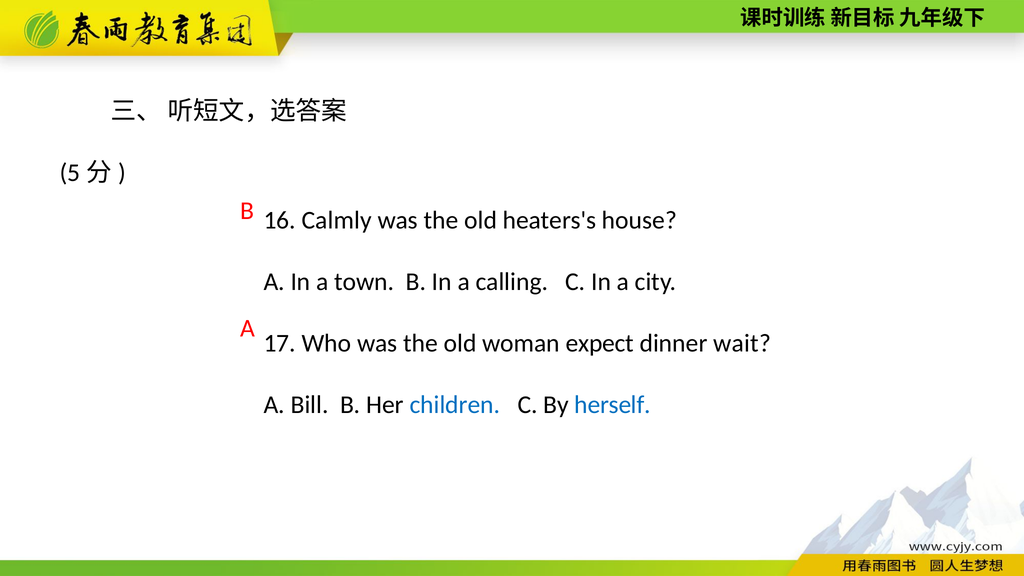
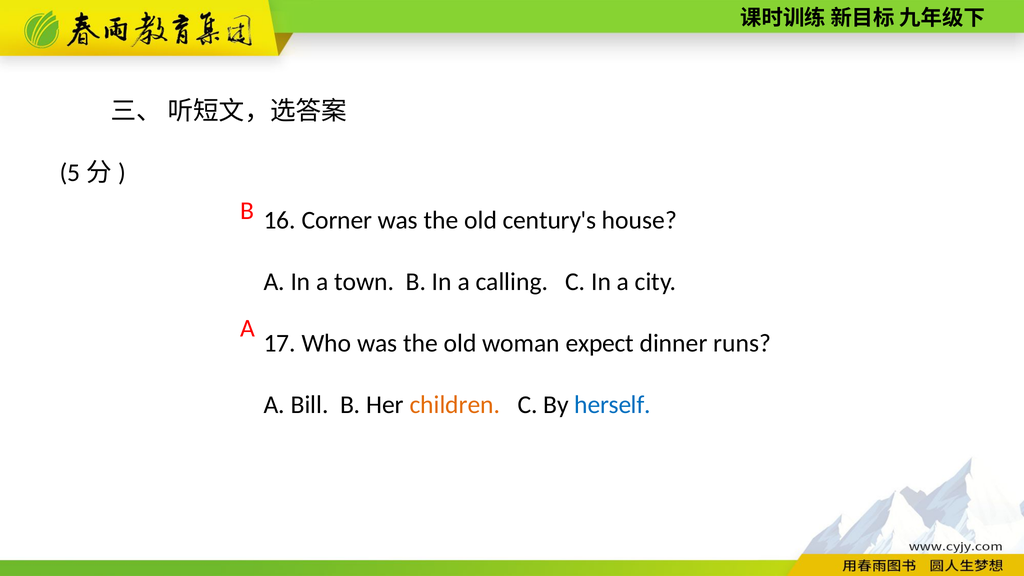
Calmly: Calmly -> Corner
heaters's: heaters's -> century's
wait: wait -> runs
children colour: blue -> orange
